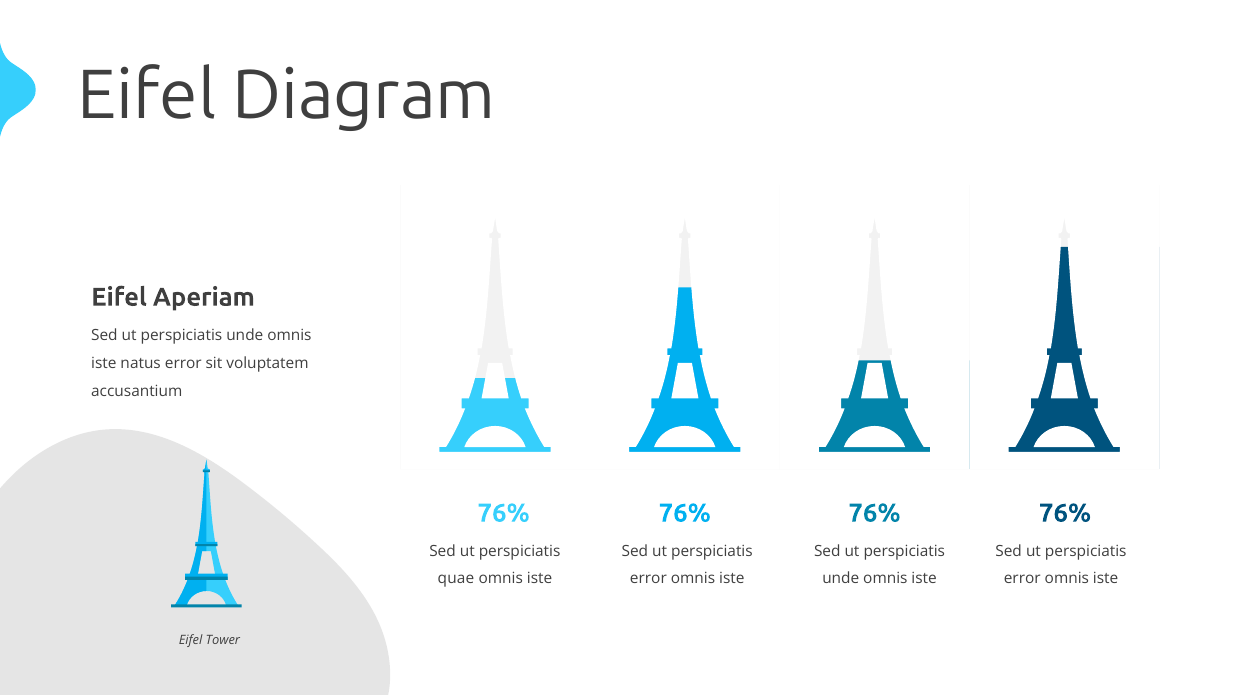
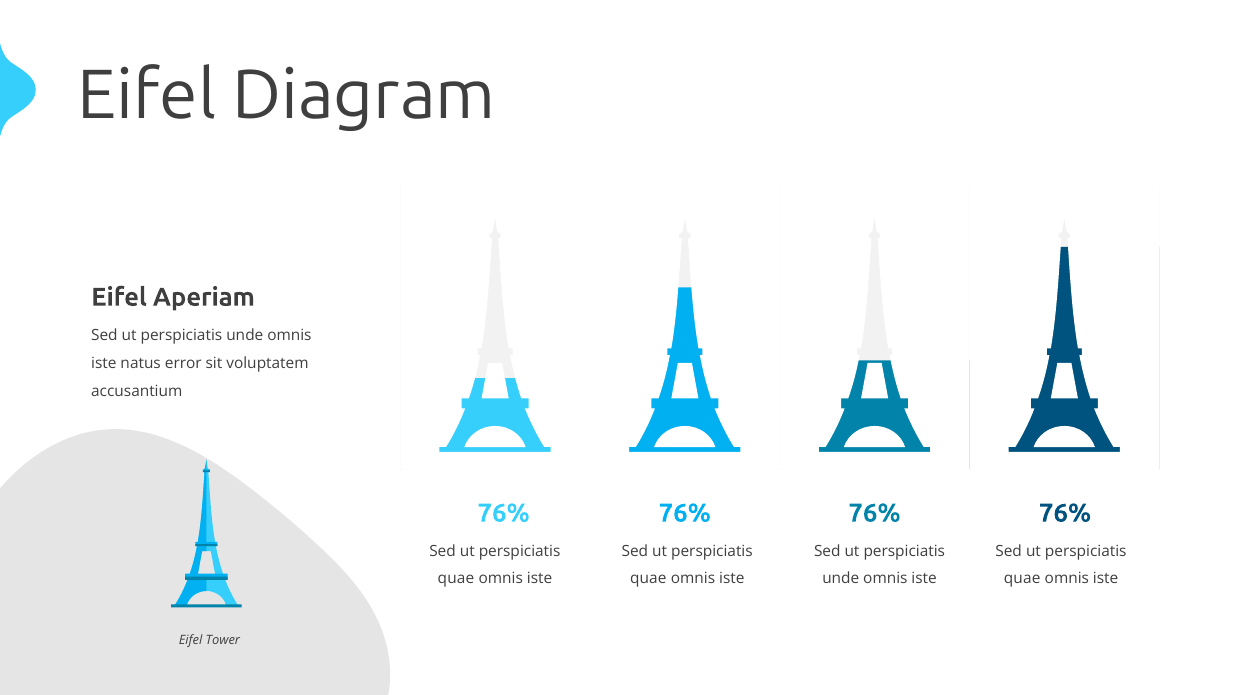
error at (648, 579): error -> quae
error at (1022, 579): error -> quae
